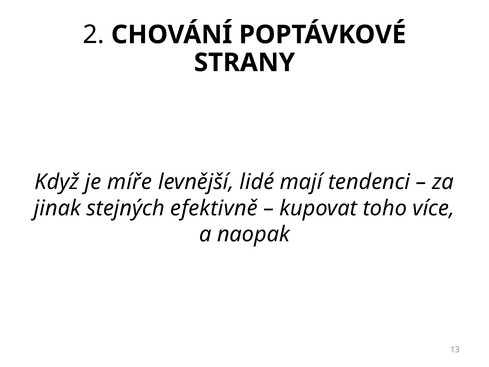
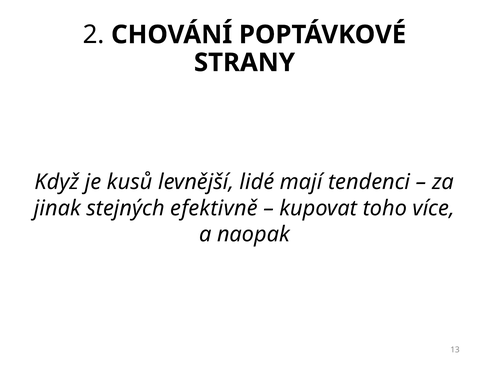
míře: míře -> kusů
